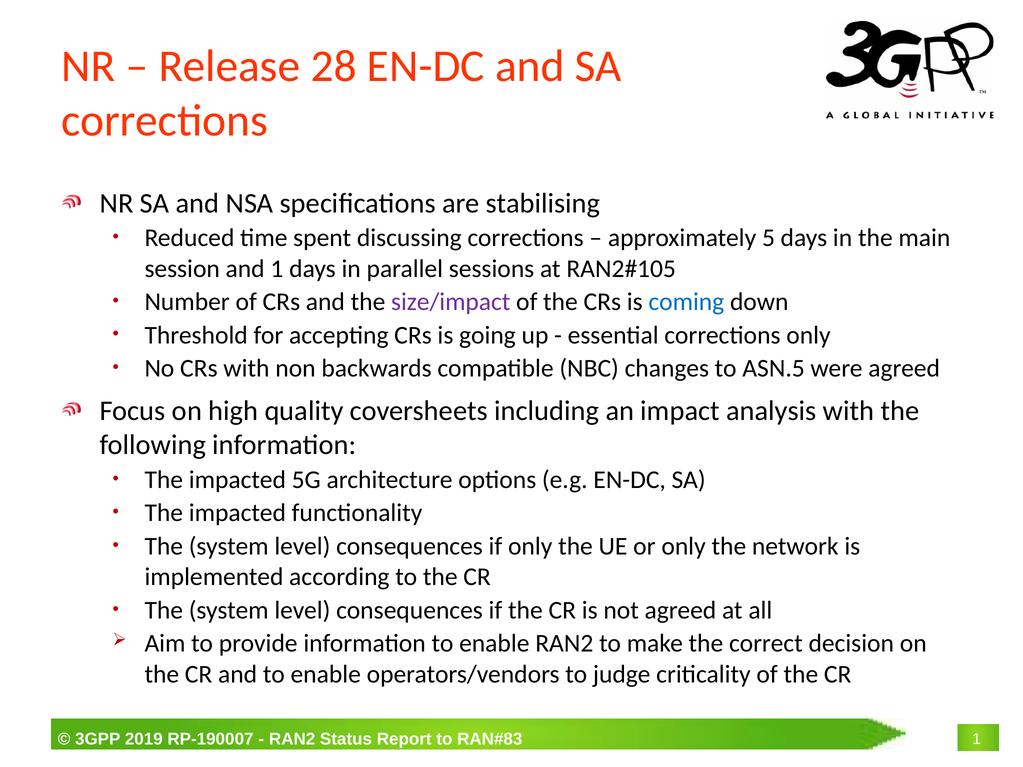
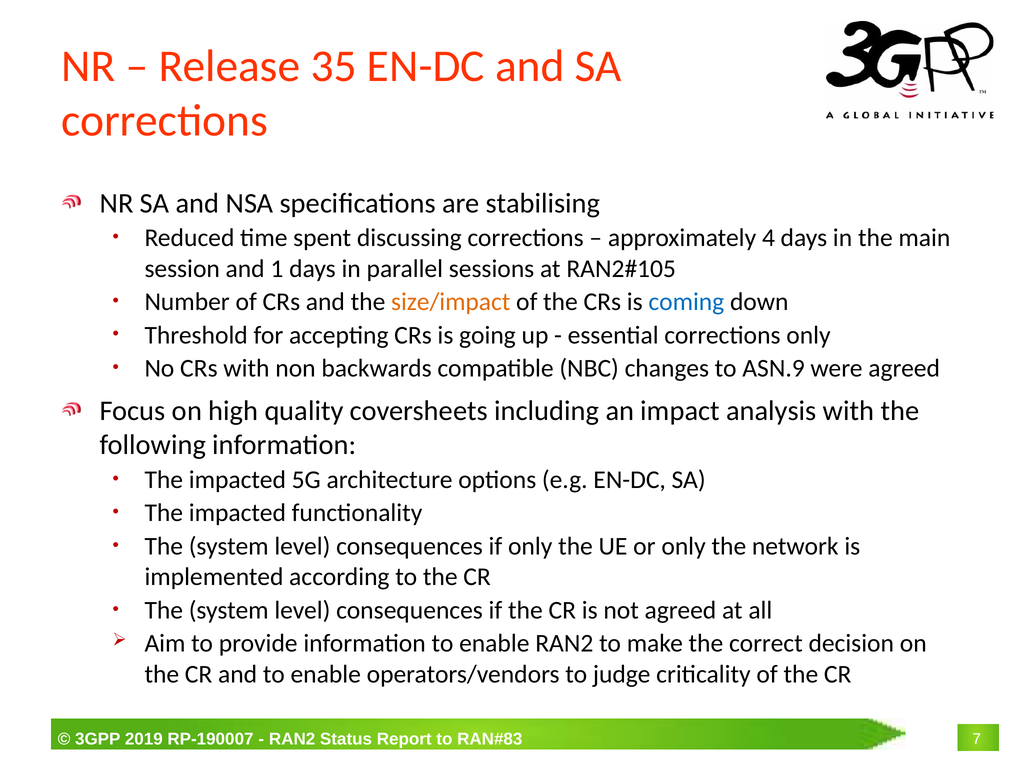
28: 28 -> 35
5: 5 -> 4
size/impact colour: purple -> orange
ASN.5: ASN.5 -> ASN.9
1 at (977, 739): 1 -> 7
